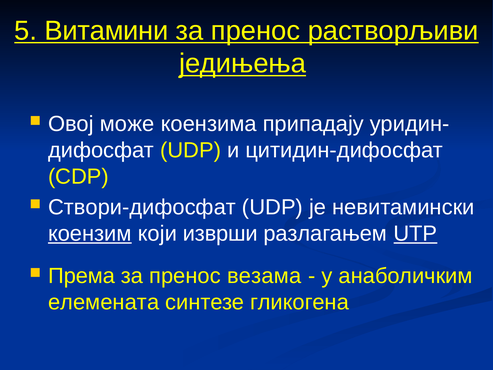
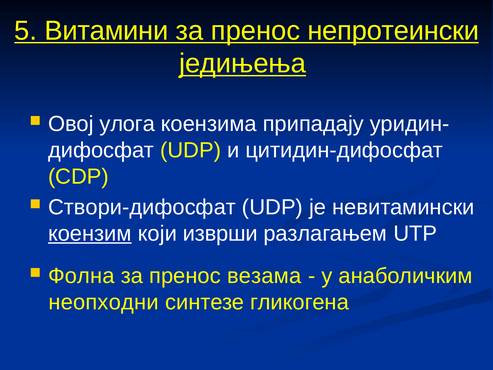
растворљиви: растворљиви -> непротеински
може: може -> улога
UTP underline: present -> none
Према: Према -> Фолна
елемената: елемената -> неопходни
